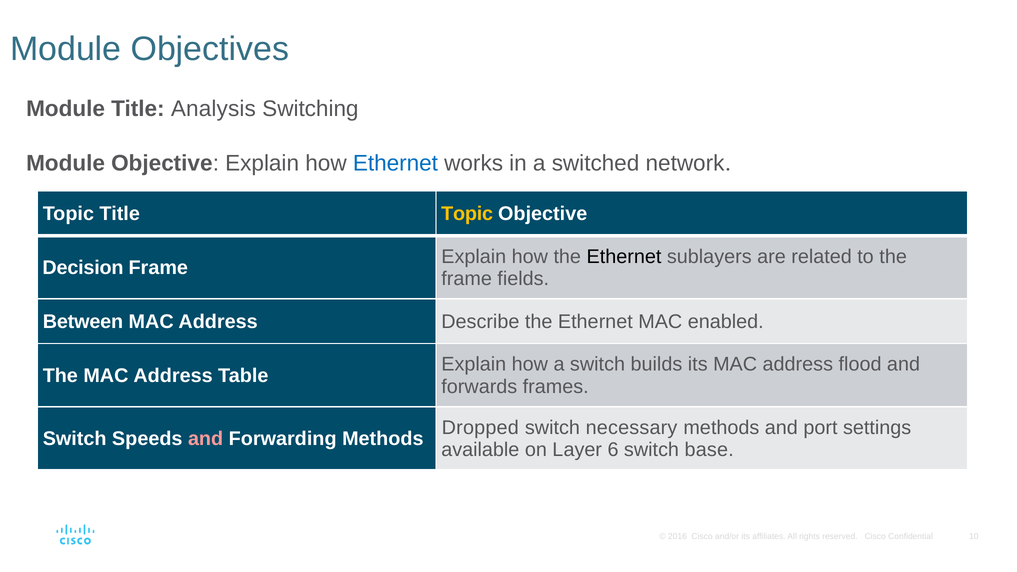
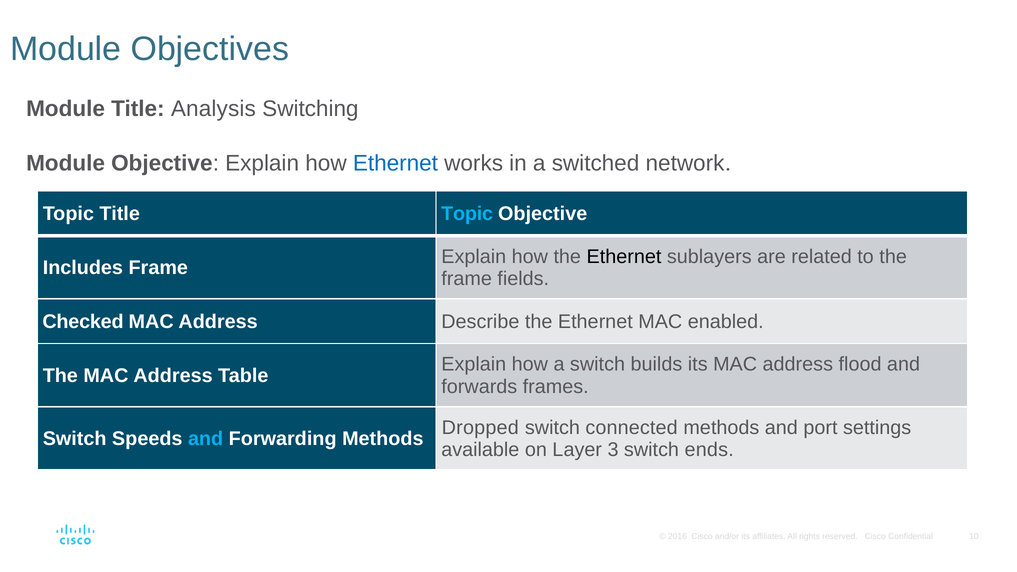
Topic at (467, 214) colour: yellow -> light blue
Decision: Decision -> Includes
Between: Between -> Checked
necessary: necessary -> connected
and at (206, 439) colour: pink -> light blue
6: 6 -> 3
base: base -> ends
